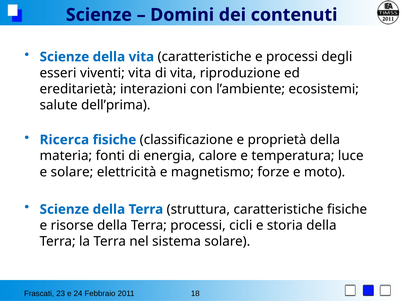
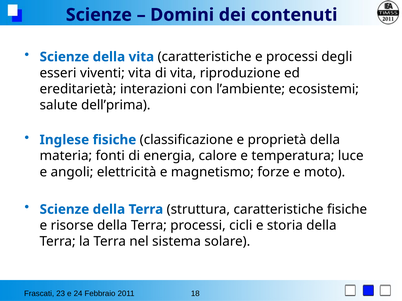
Ricerca: Ricerca -> Inglese
e solare: solare -> angoli
